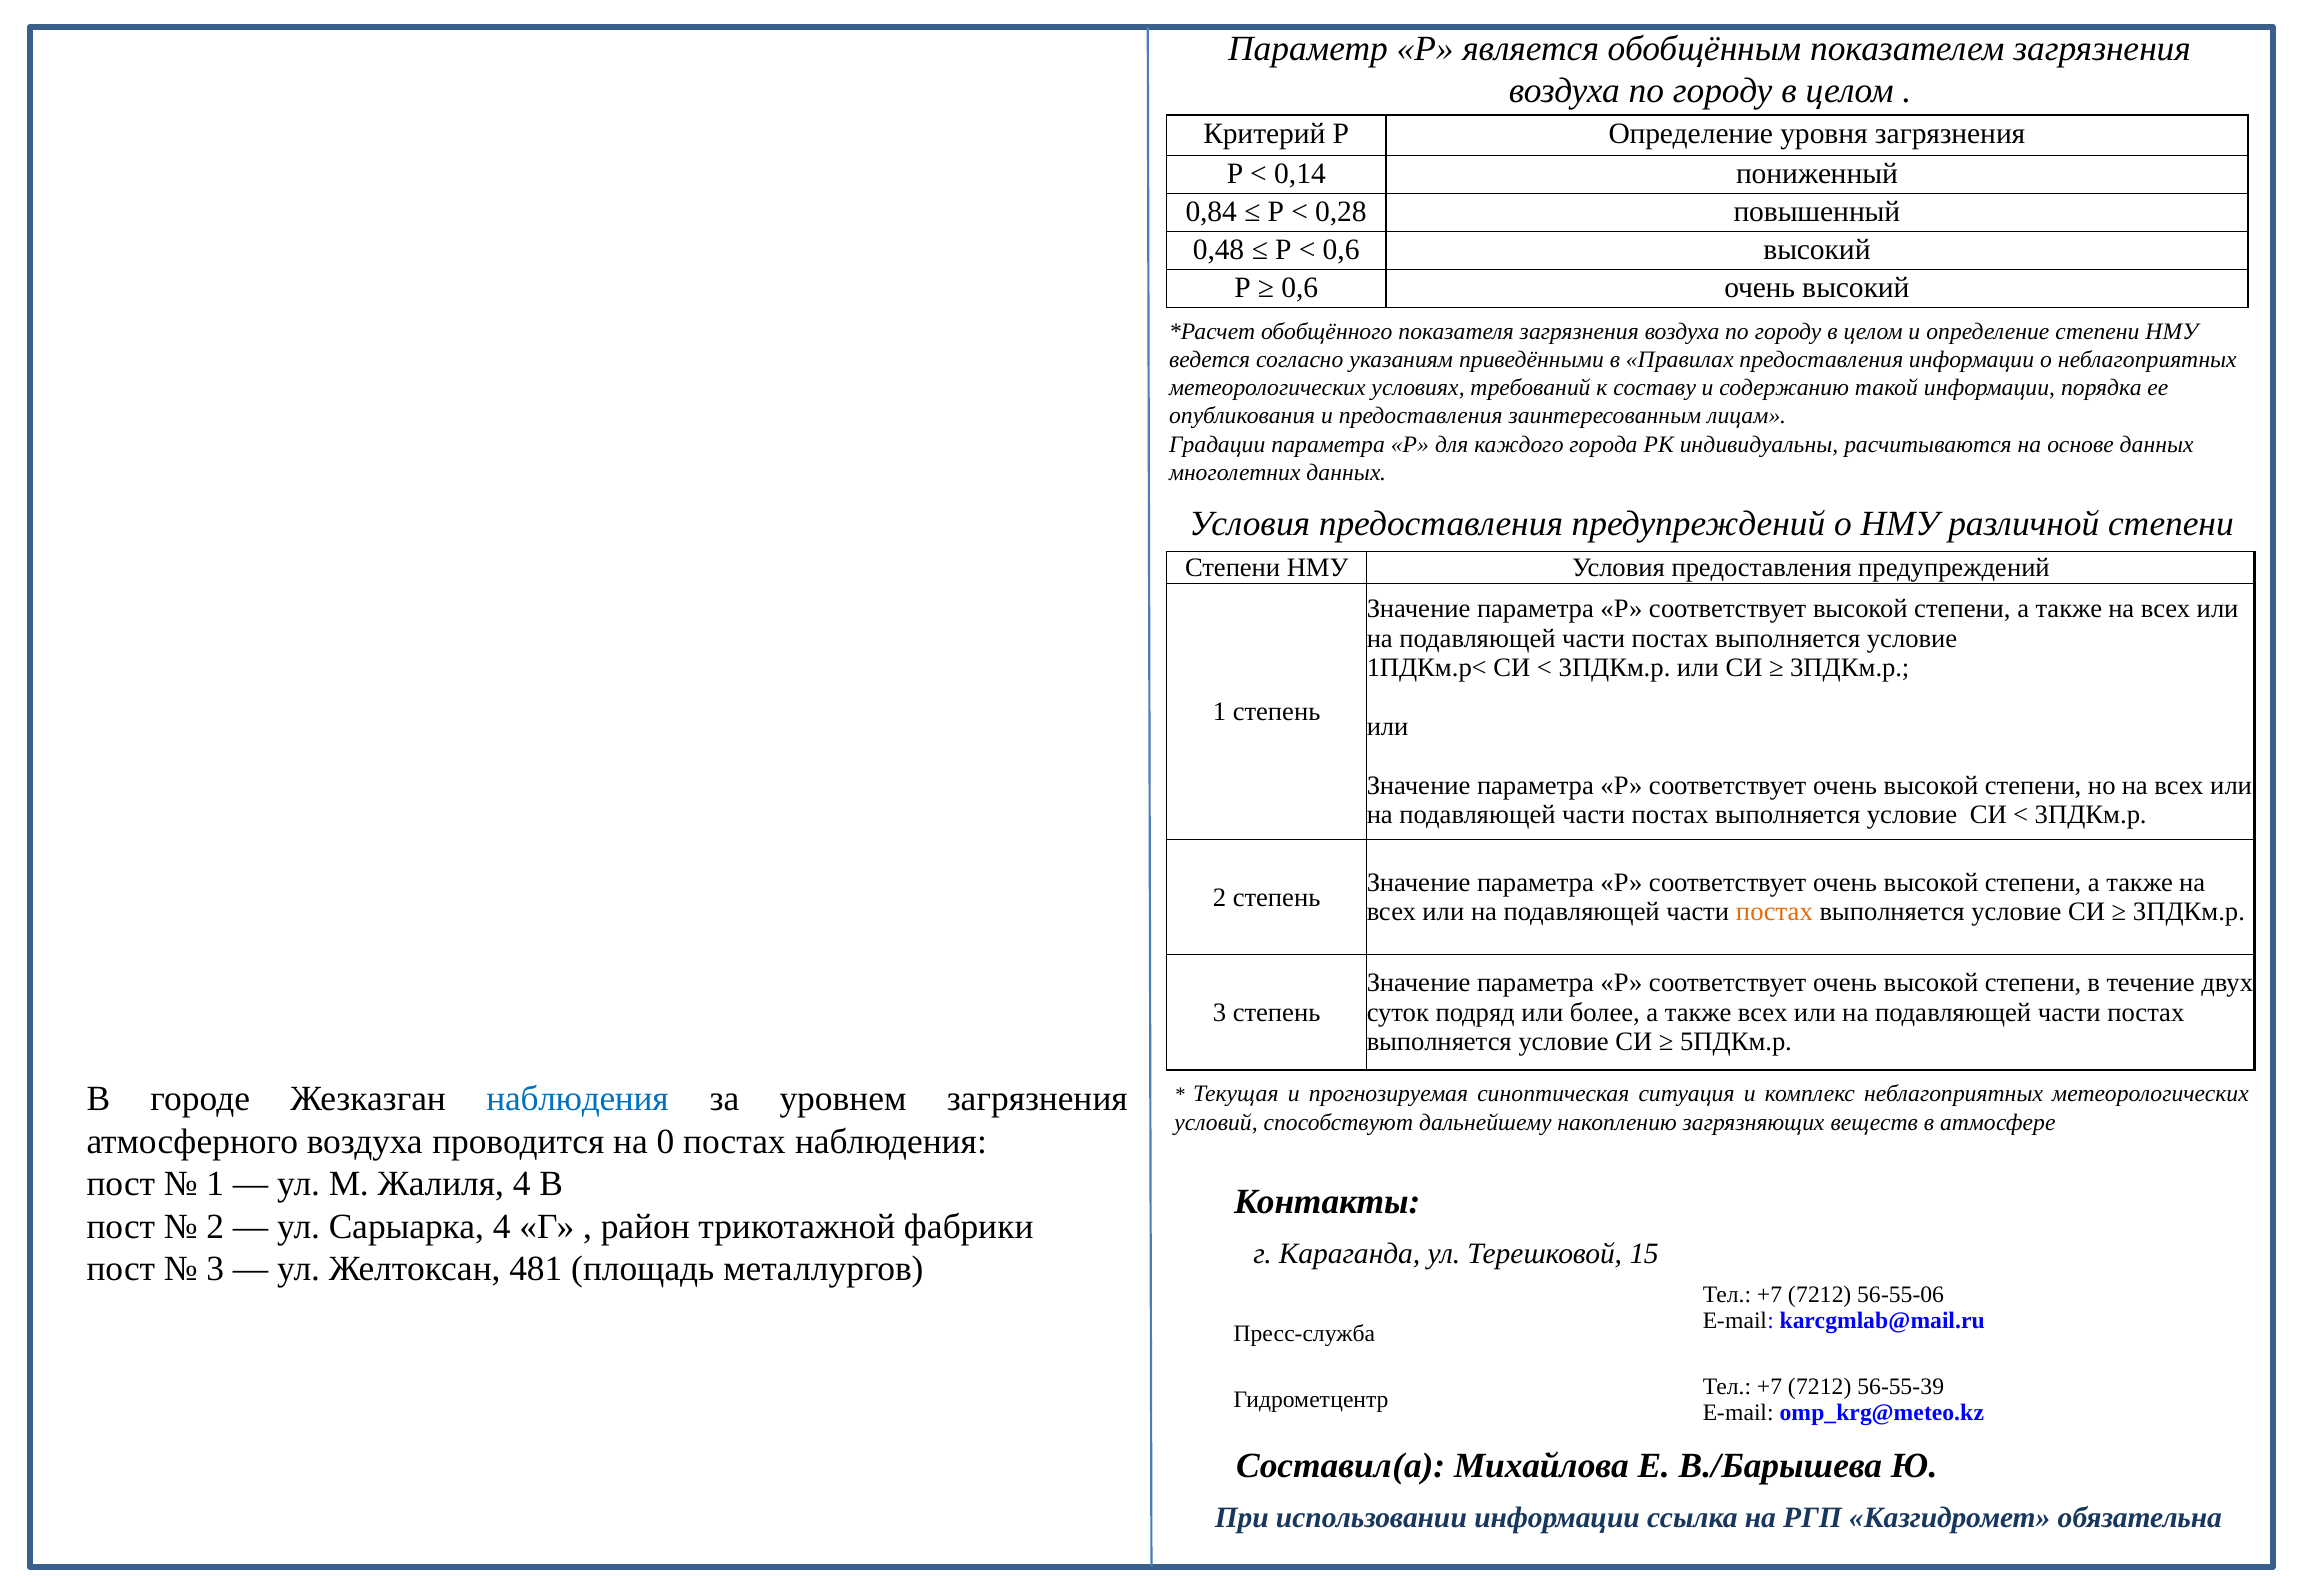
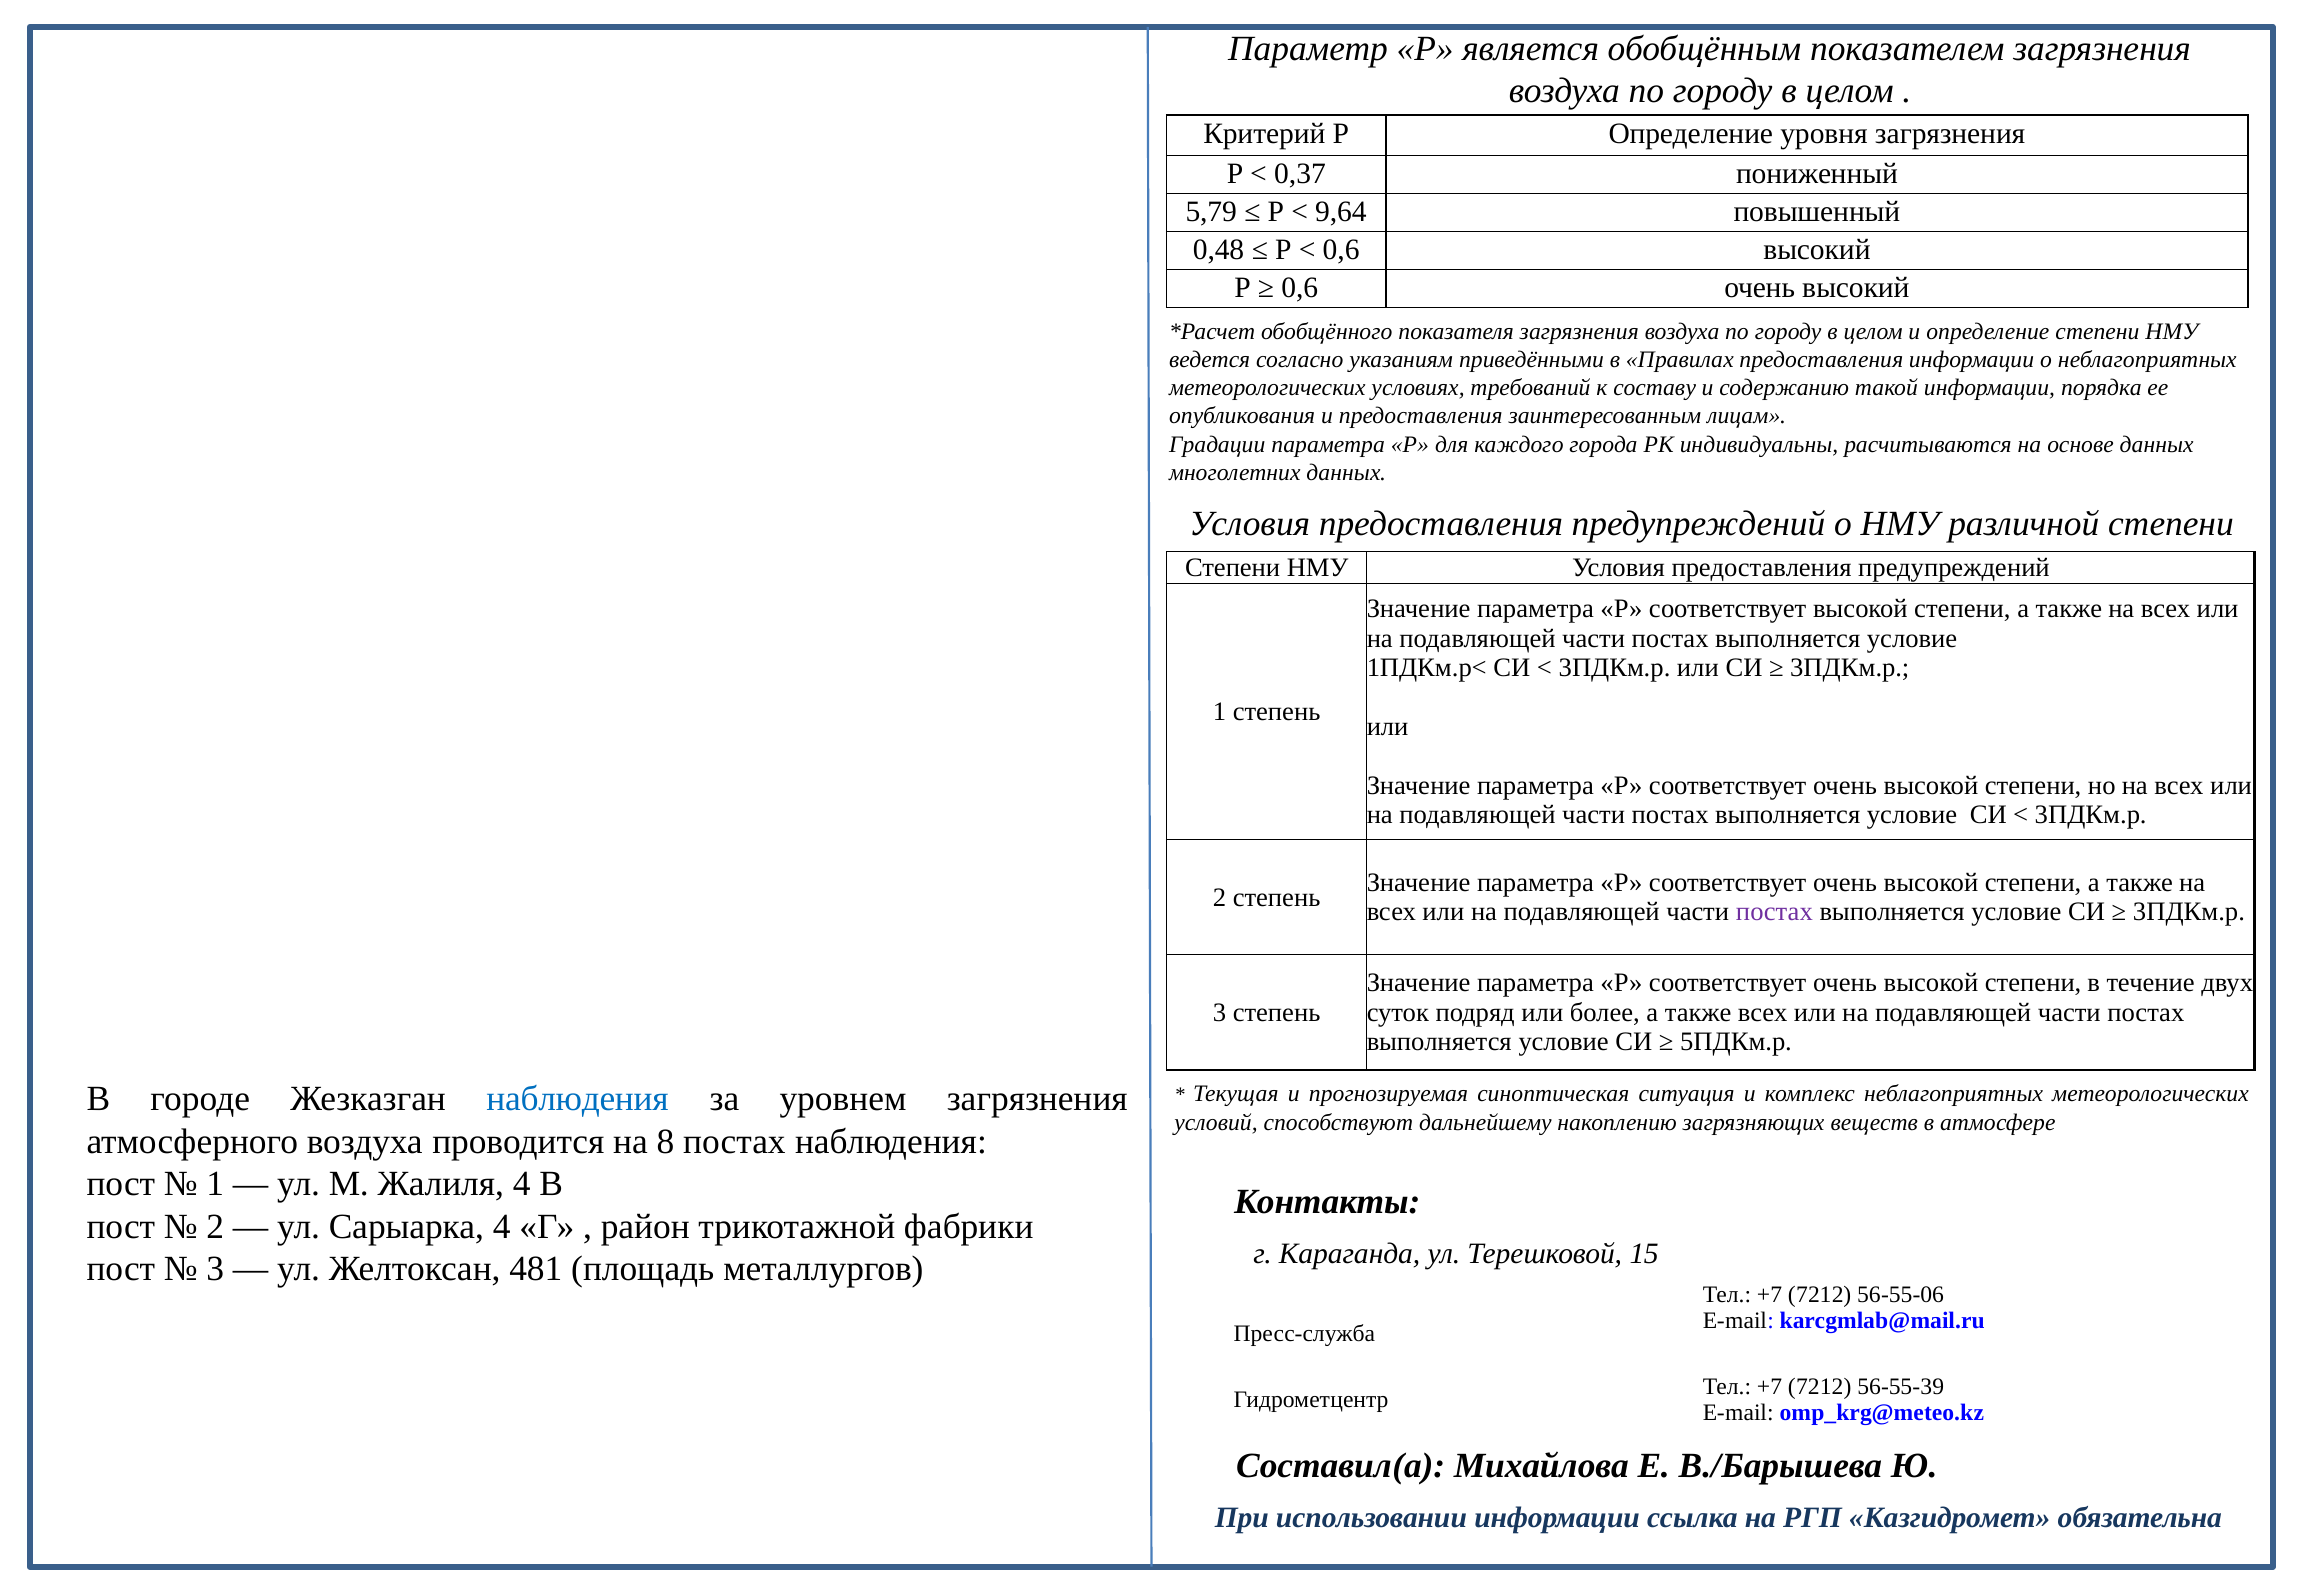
0,14: 0,14 -> 0,37
0,84: 0,84 -> 5,79
0,28: 0,28 -> 9,64
постах at (1774, 912) colour: orange -> purple
0: 0 -> 8
